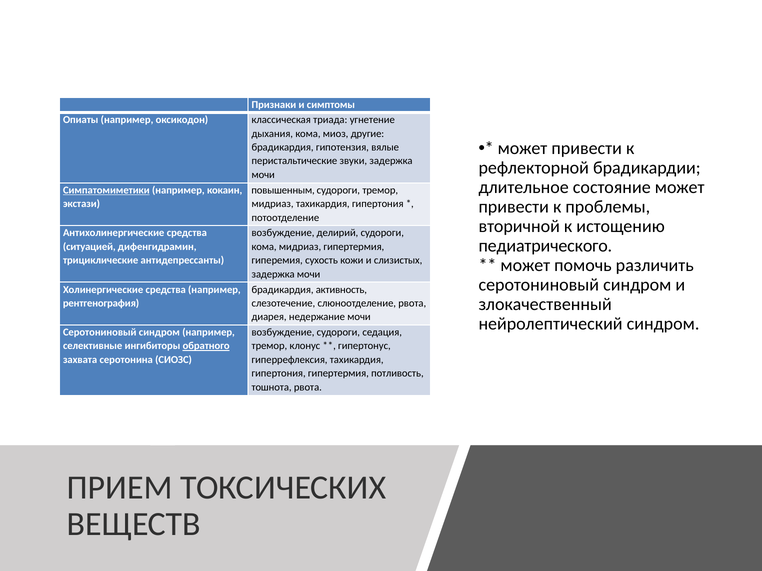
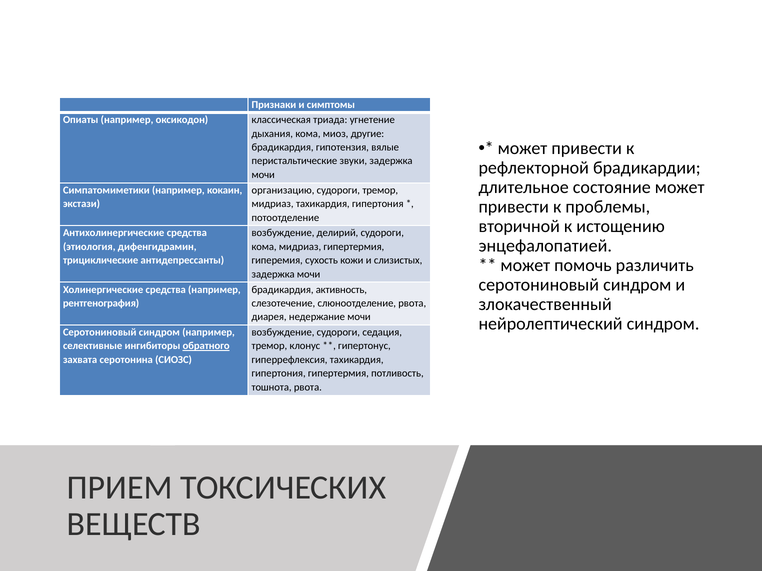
Симпатомиметики underline: present -> none
повышенным: повышенным -> организацию
педиатрического: педиатрического -> энцефалопатией
ситуацией: ситуацией -> этиология
